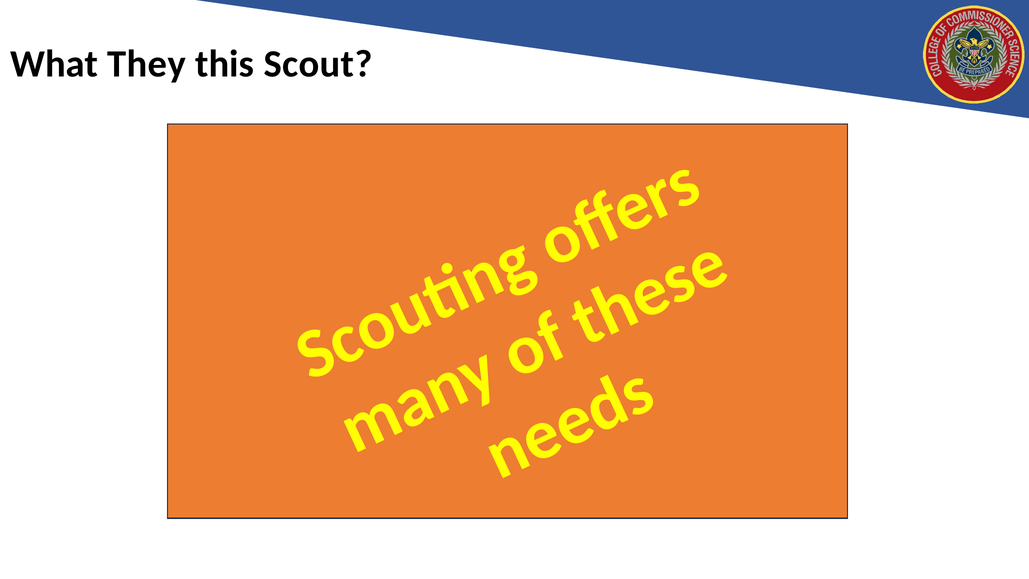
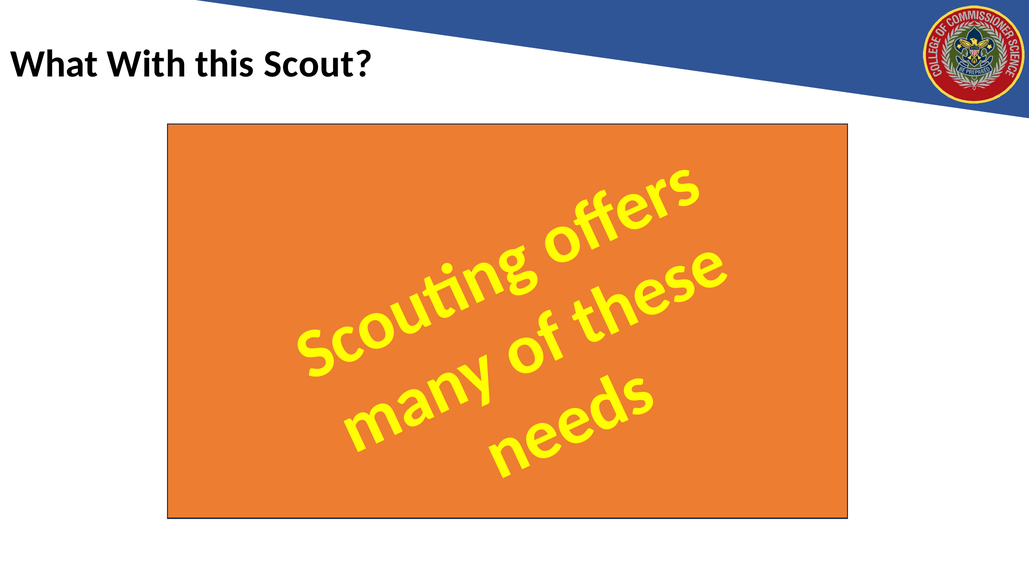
What They: They -> With
